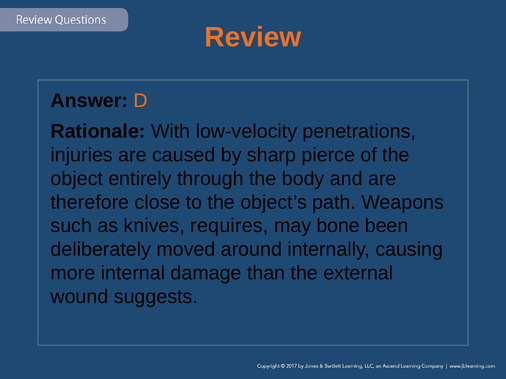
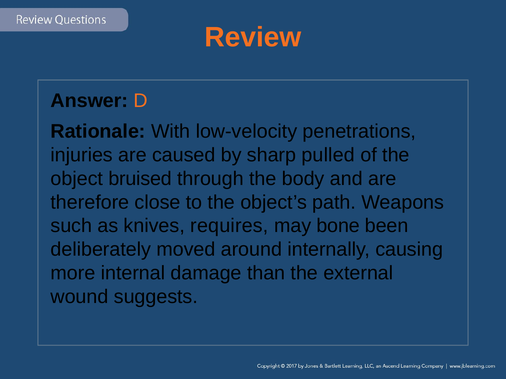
pierce: pierce -> pulled
entirely: entirely -> bruised
